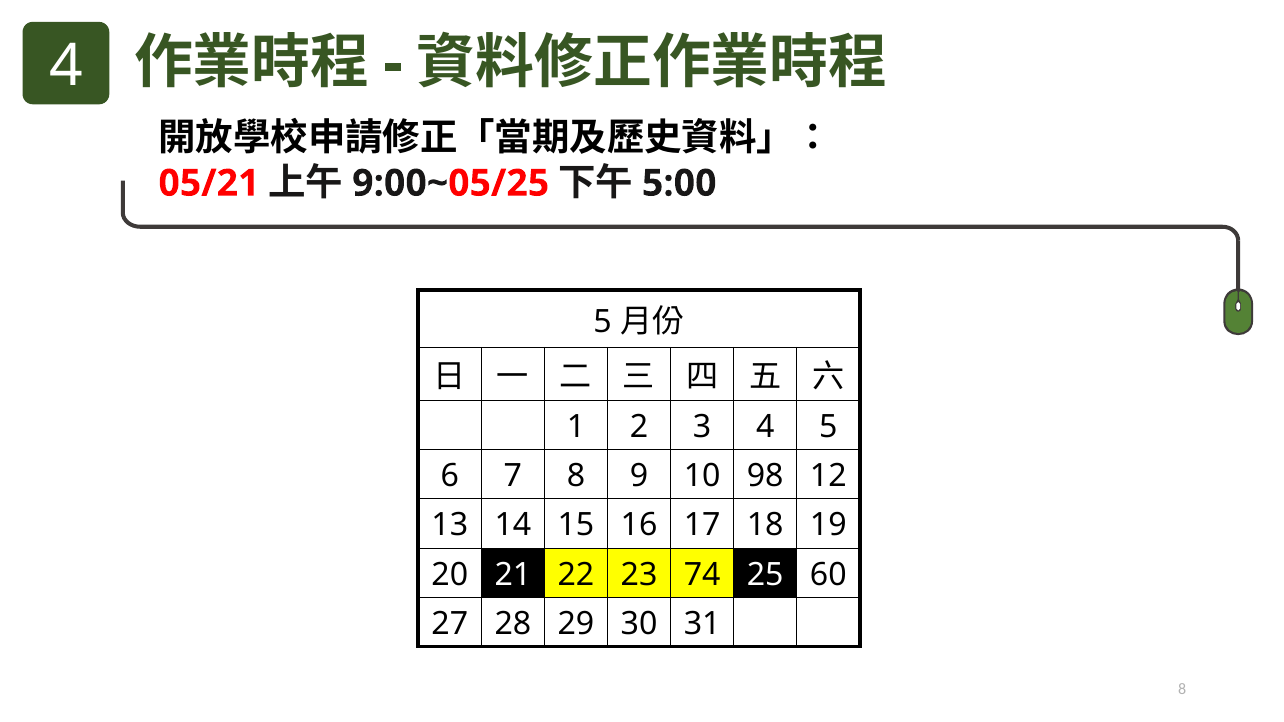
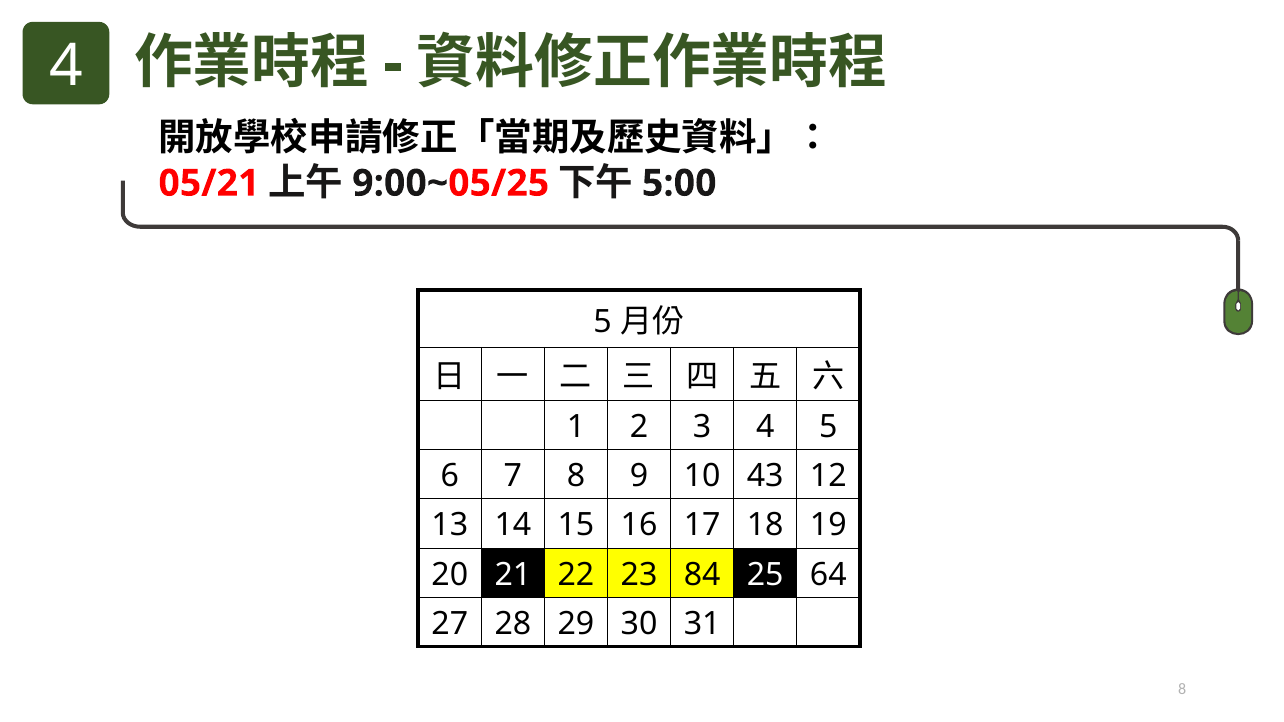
98: 98 -> 43
74: 74 -> 84
60: 60 -> 64
